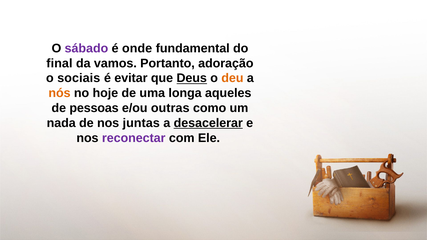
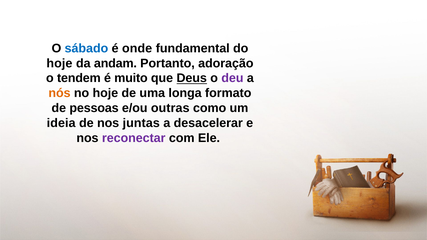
sábado colour: purple -> blue
final at (59, 63): final -> hoje
vamos: vamos -> andam
sociais: sociais -> tendem
evitar: evitar -> muito
deu colour: orange -> purple
aqueles: aqueles -> formato
nada: nada -> ideia
desacelerar underline: present -> none
